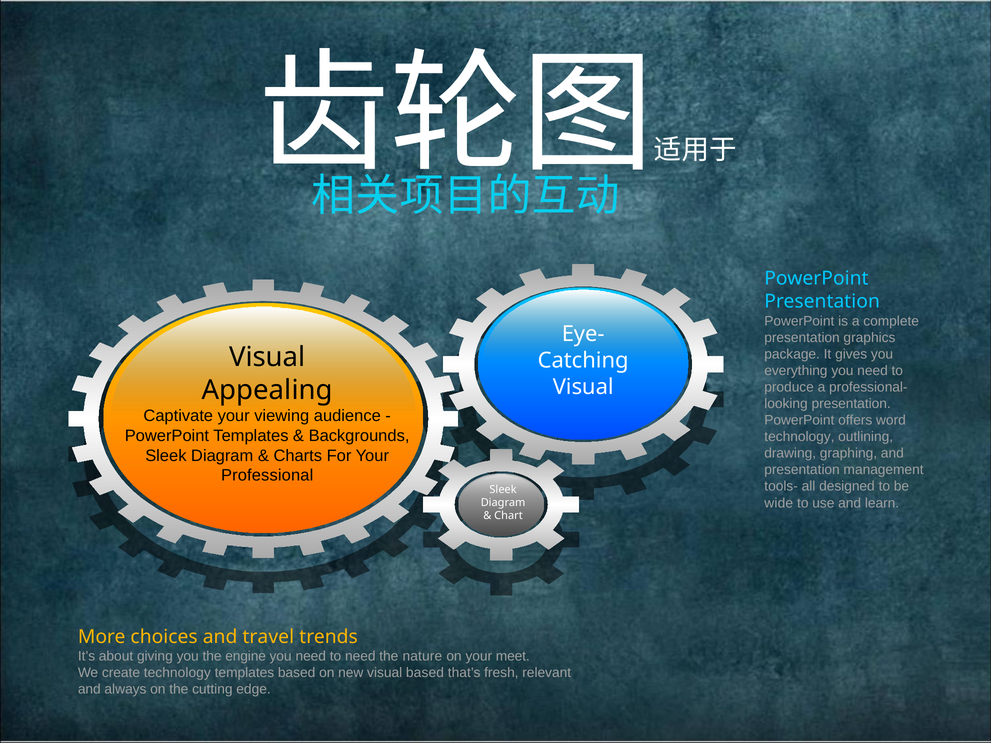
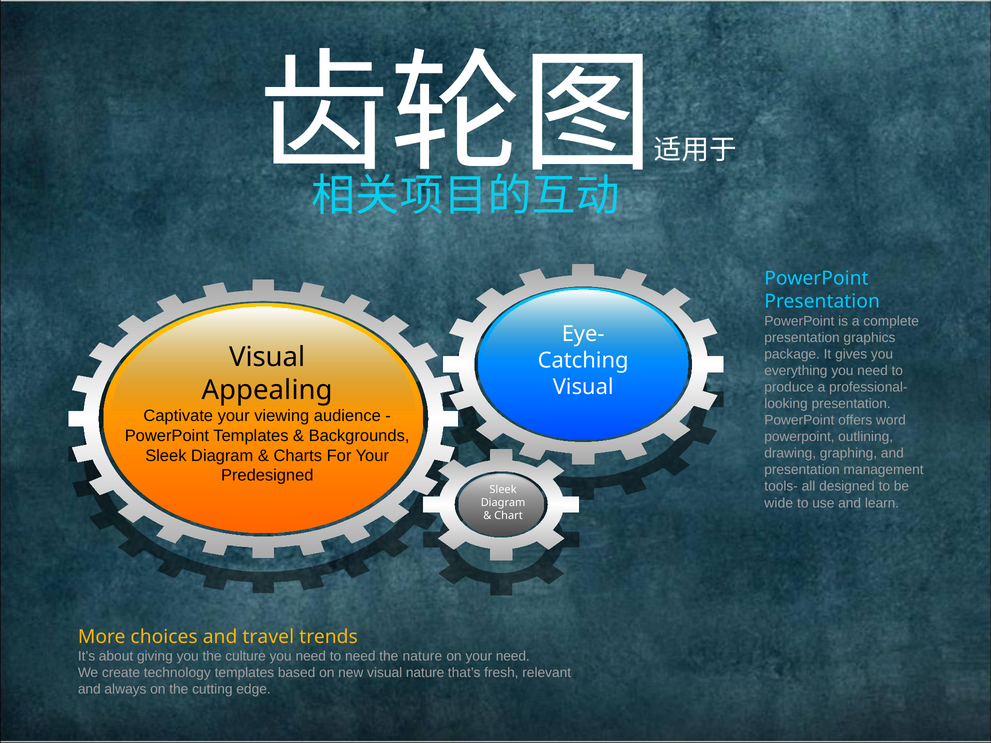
technology at (799, 437): technology -> powerpoint
Professional: Professional -> Predesigned
engine: engine -> culture
your meet: meet -> need
visual based: based -> nature
